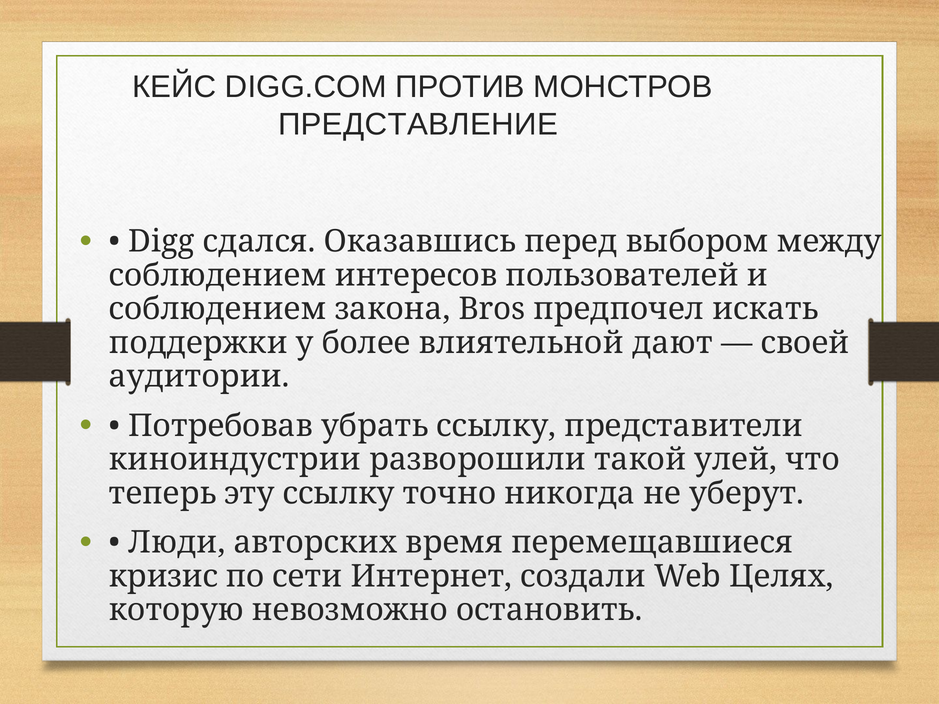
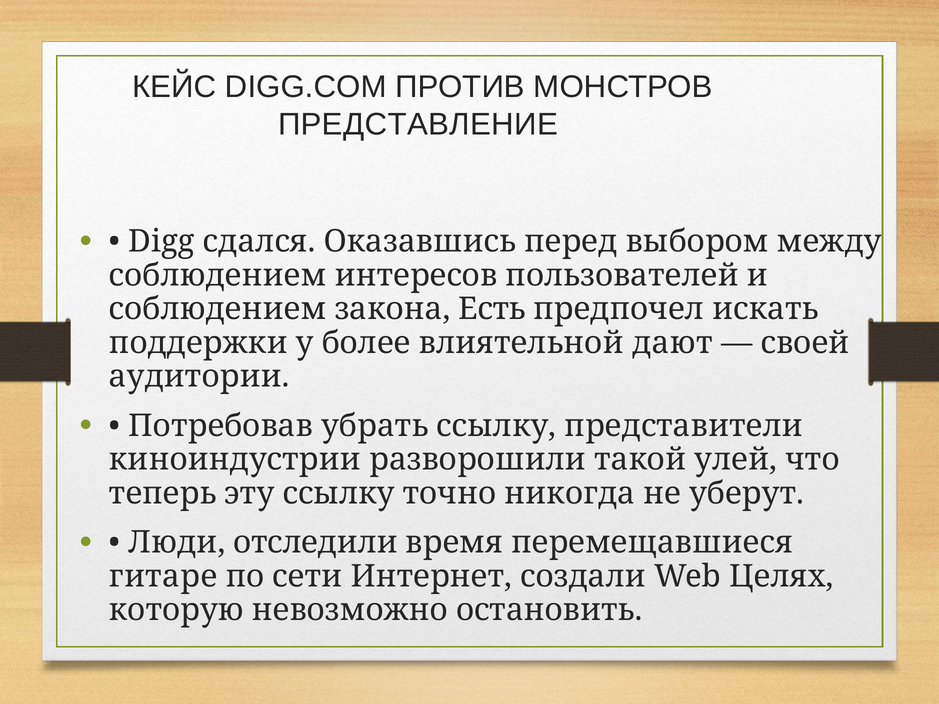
Bros: Bros -> Есть
авторских: авторских -> отследили
кризис: кризис -> гитаре
